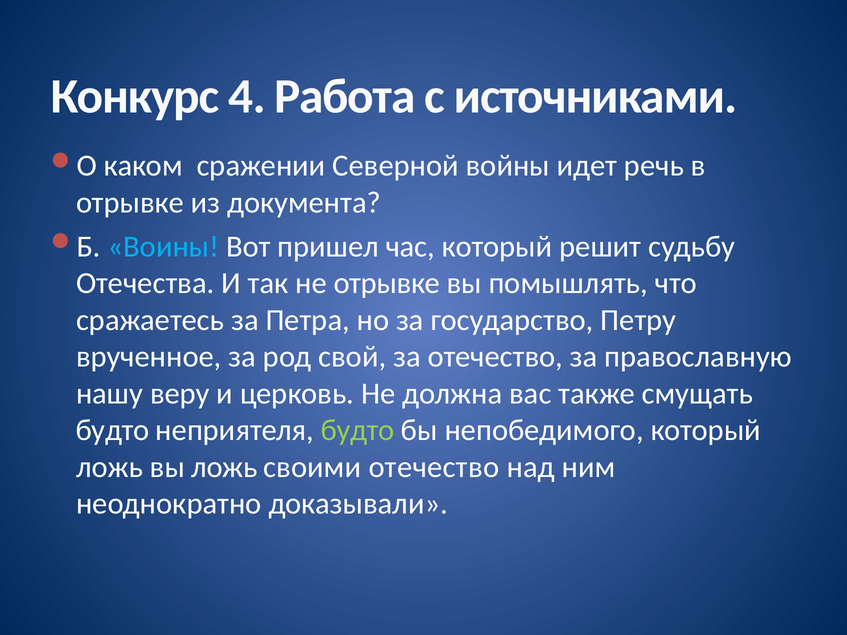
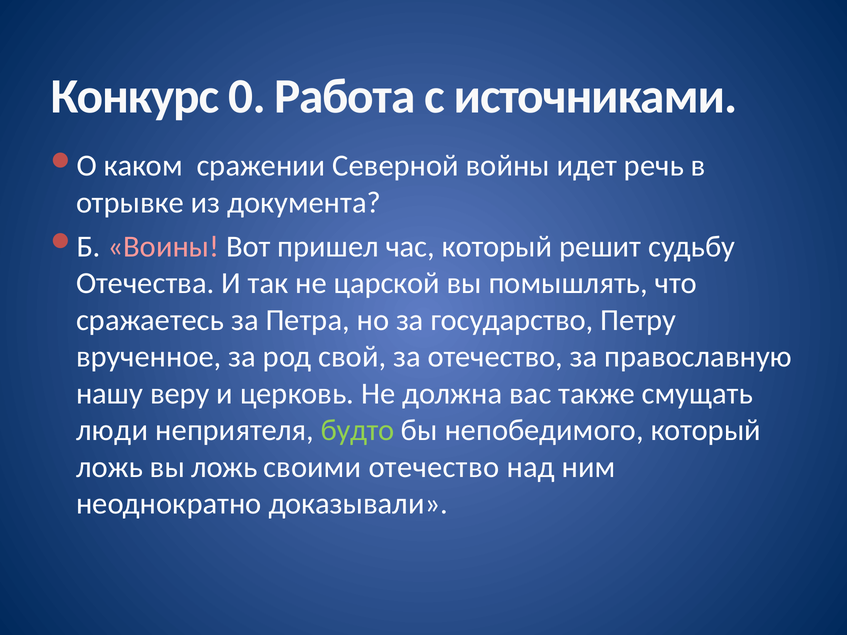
4: 4 -> 0
Воины colour: light blue -> pink
не отрывке: отрывке -> царской
будто at (112, 430): будто -> люди
